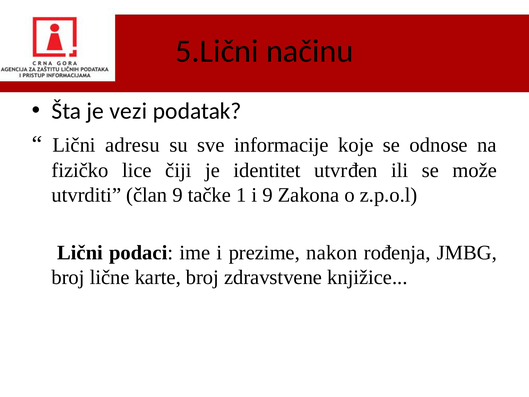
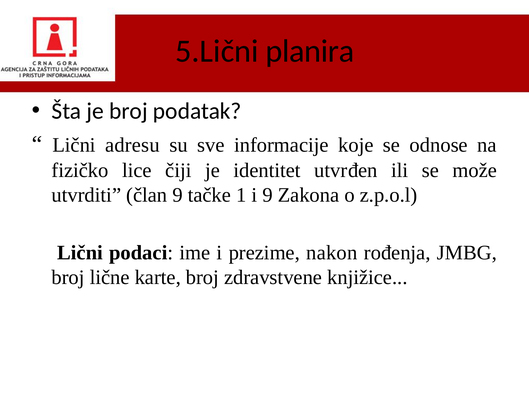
načinu: načinu -> planira
je vezi: vezi -> broj
